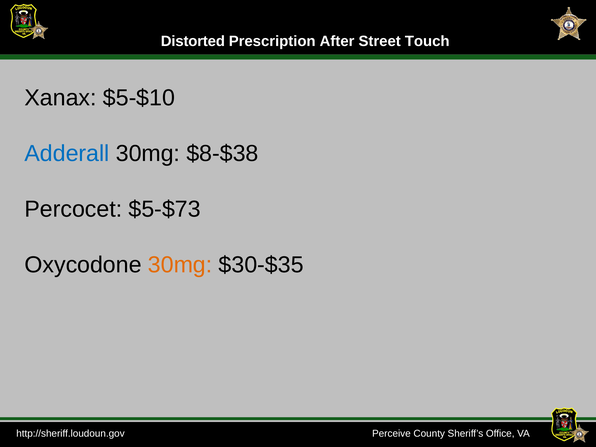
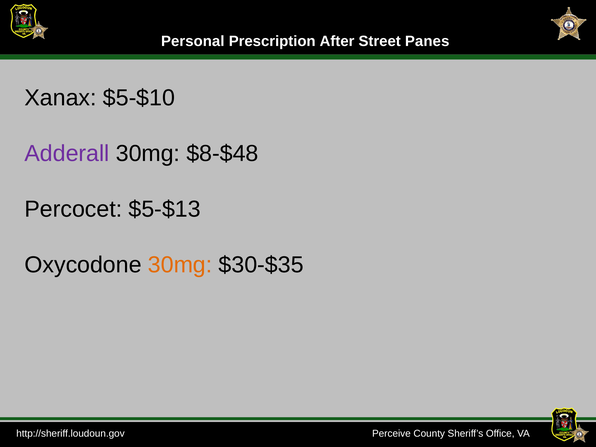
Distorted: Distorted -> Personal
Touch: Touch -> Panes
Adderall colour: blue -> purple
$8-$38: $8-$38 -> $8-$48
$5-$73: $5-$73 -> $5-$13
